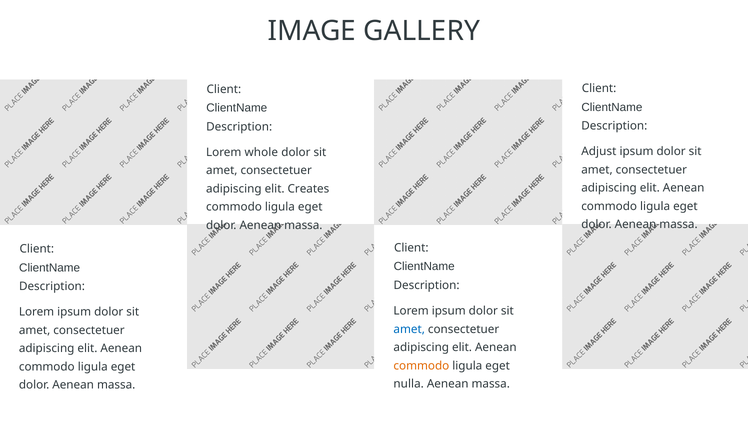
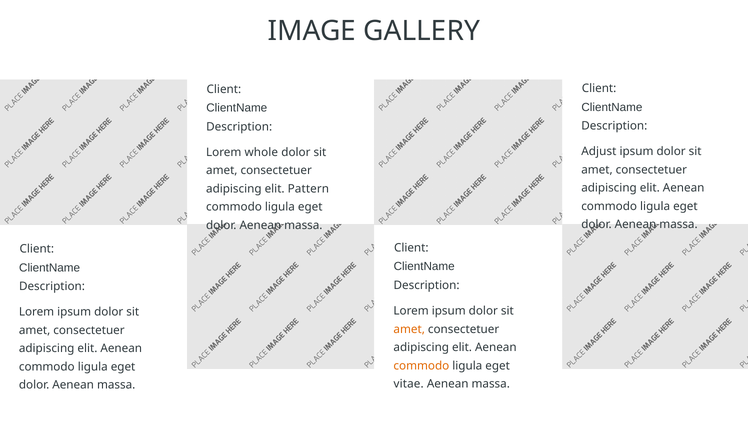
Creates: Creates -> Pattern
amet at (409, 329) colour: blue -> orange
nulla: nulla -> vitae
